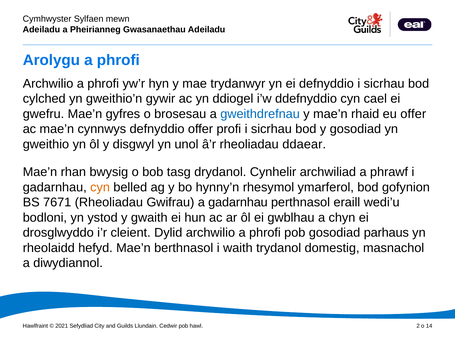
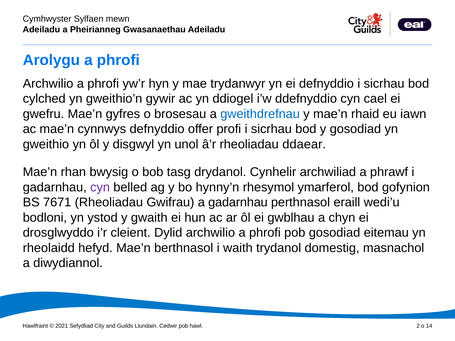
eu offer: offer -> iawn
cyn at (100, 187) colour: orange -> purple
parhaus: parhaus -> eitemau
